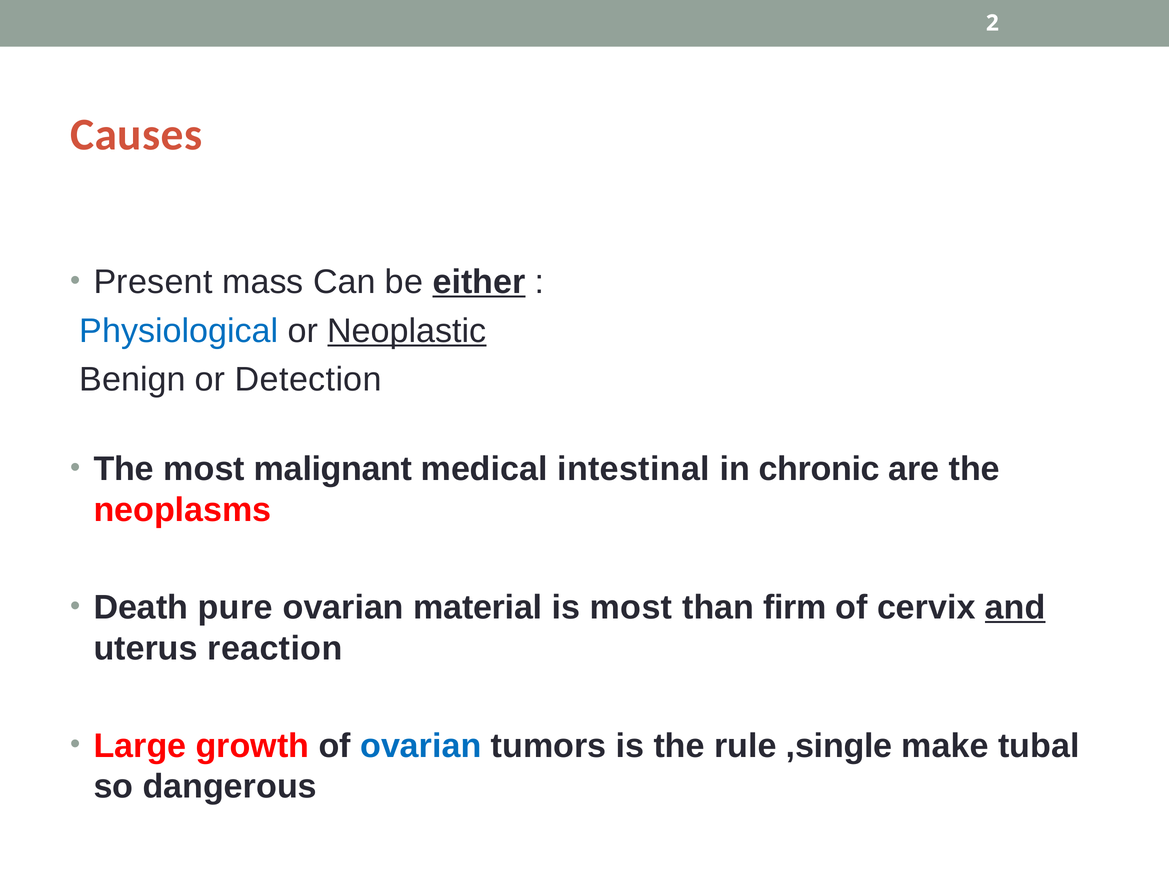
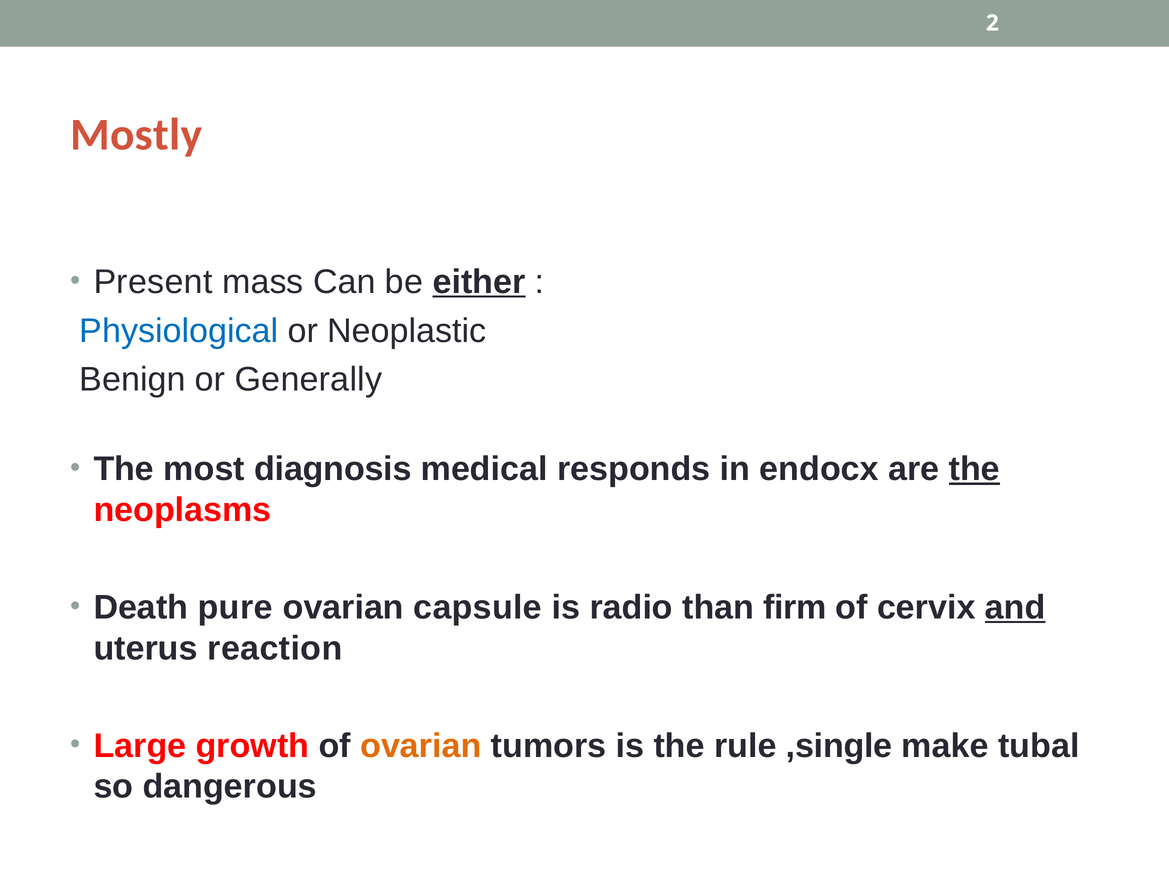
Causes: Causes -> Mostly
Neoplastic underline: present -> none
Detection: Detection -> Generally
malignant: malignant -> diagnosis
intestinal: intestinal -> responds
chronic: chronic -> endocx
the at (974, 469) underline: none -> present
material: material -> capsule
is most: most -> radio
ovarian at (421, 746) colour: blue -> orange
